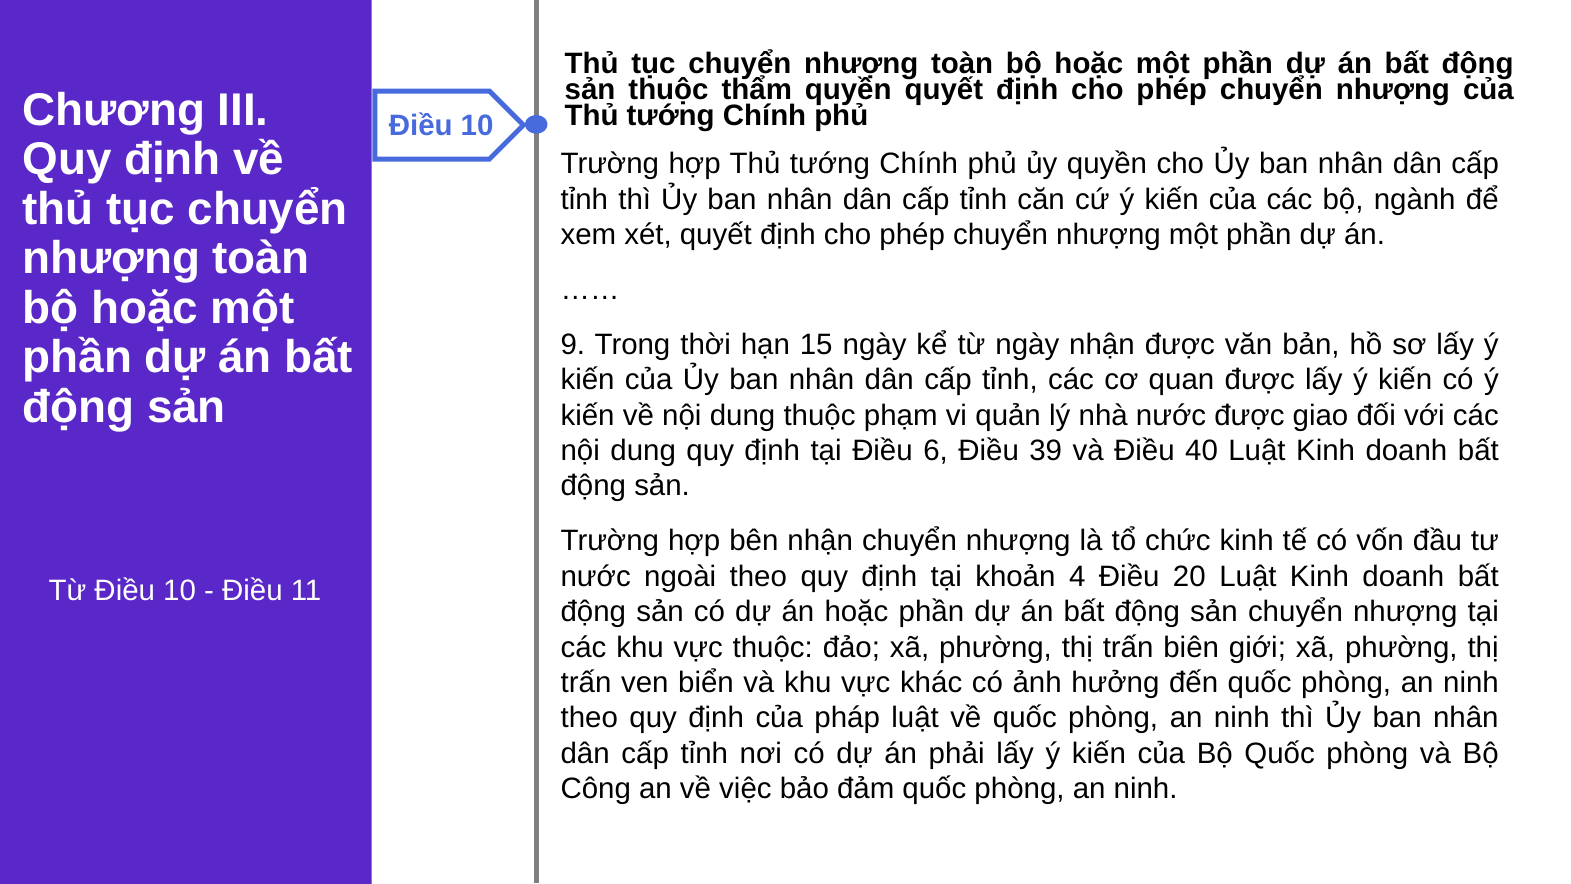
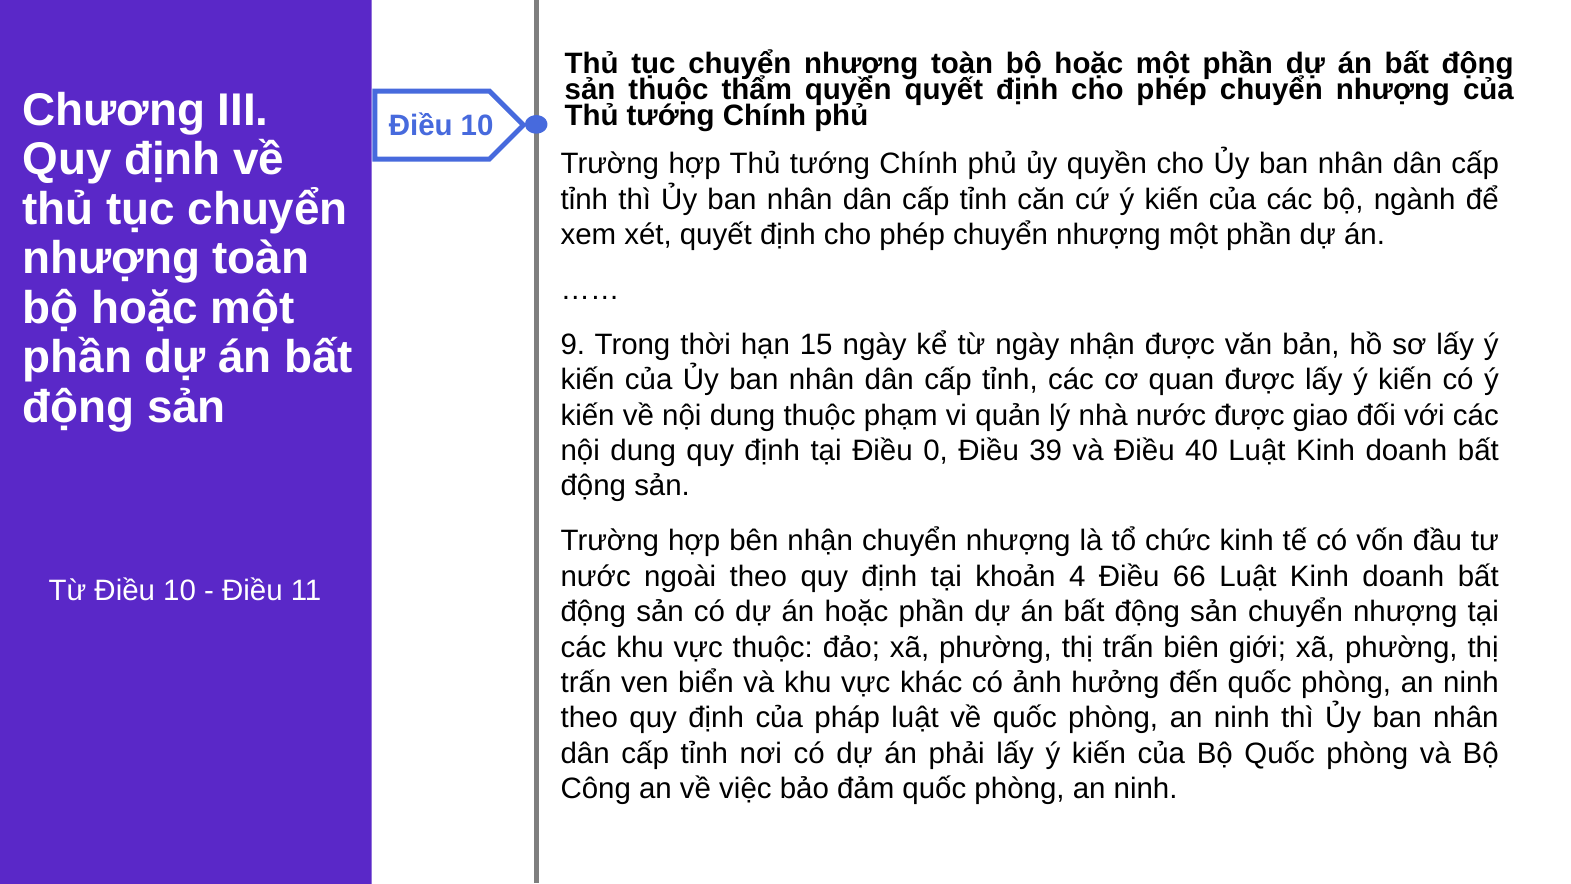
6: 6 -> 0
20: 20 -> 66
